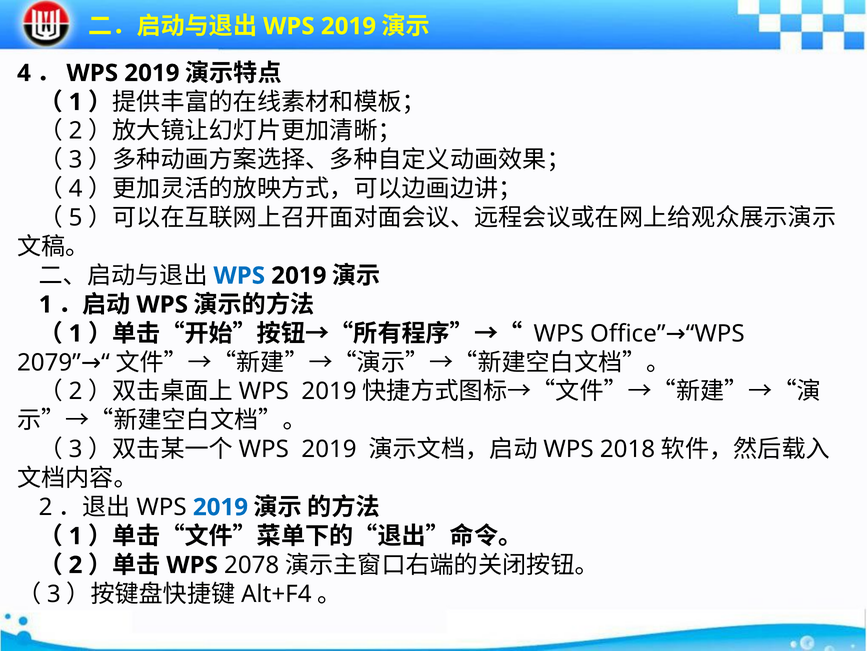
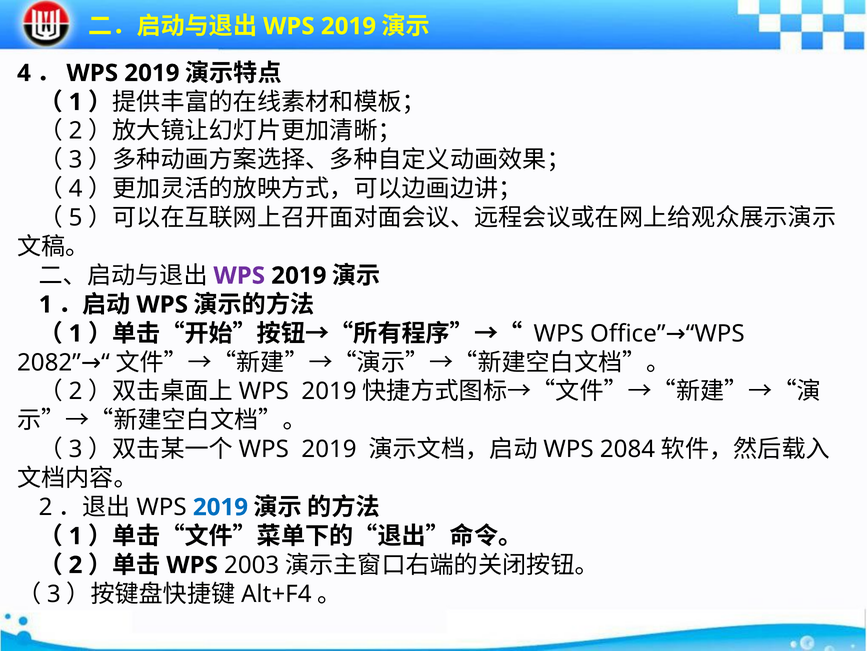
WPS at (239, 275) colour: blue -> purple
2079: 2079 -> 2082
2018: 2018 -> 2084
2078: 2078 -> 2003
